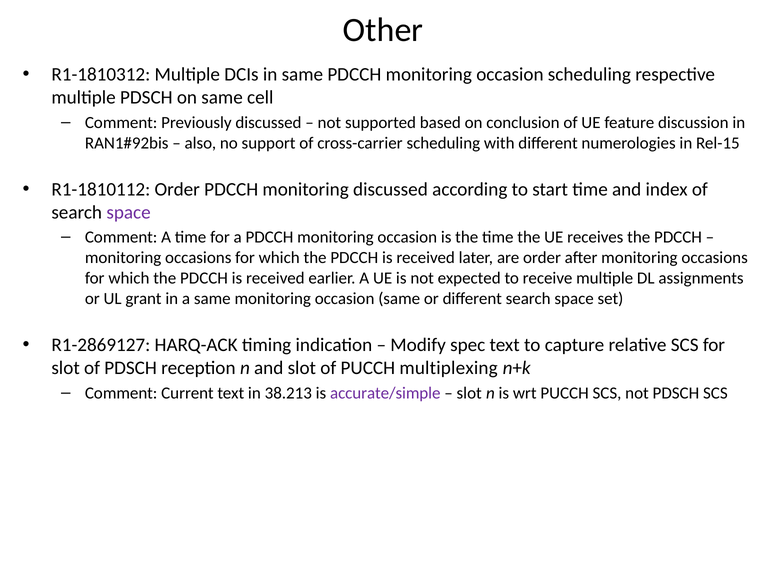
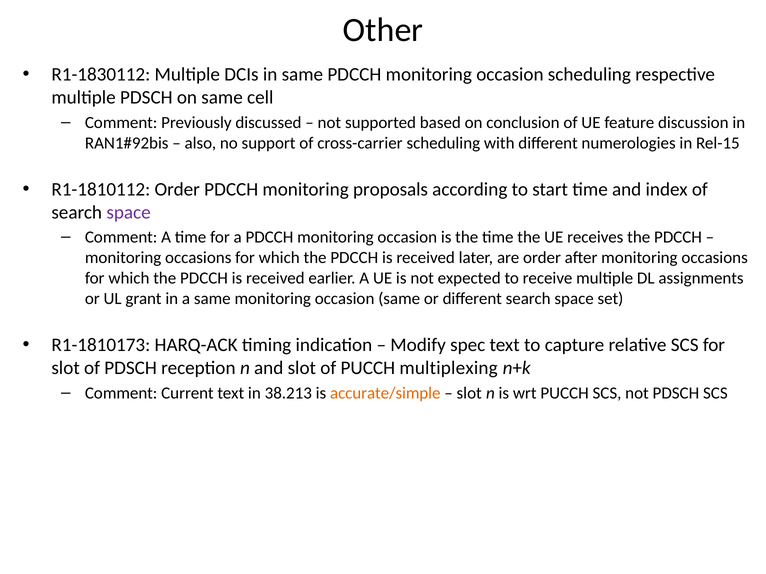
R1-1810312: R1-1810312 -> R1-1830112
monitoring discussed: discussed -> proposals
R1-2869127: R1-2869127 -> R1-1810173
accurate/simple colour: purple -> orange
